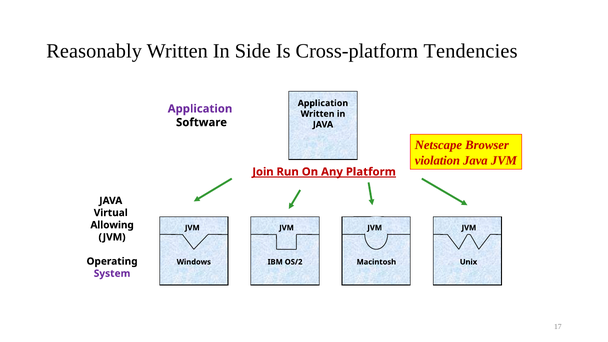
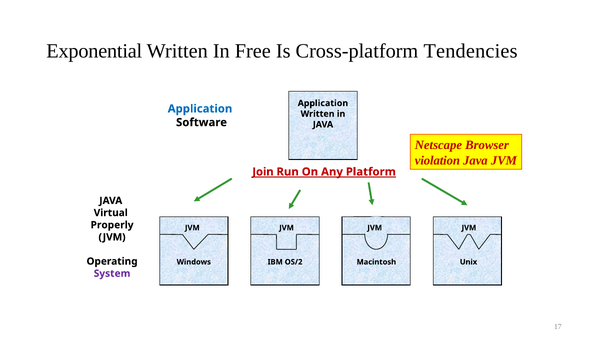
Reasonably: Reasonably -> Exponential
Side: Side -> Free
Application at (200, 109) colour: purple -> blue
Allowing: Allowing -> Properly
